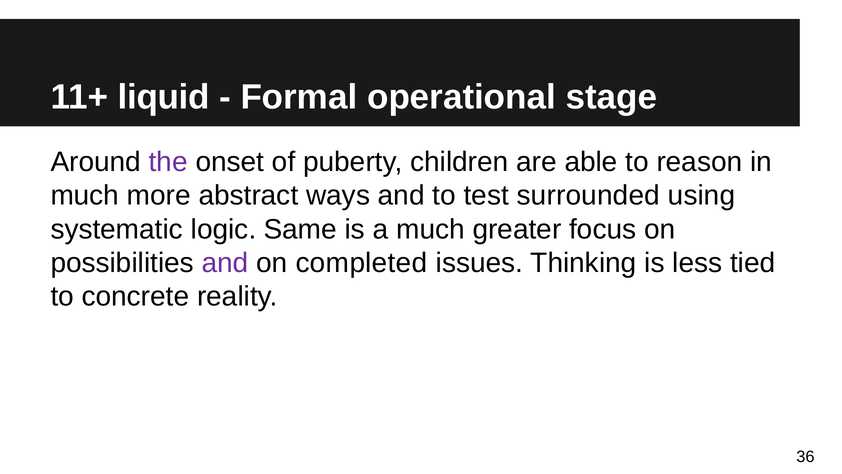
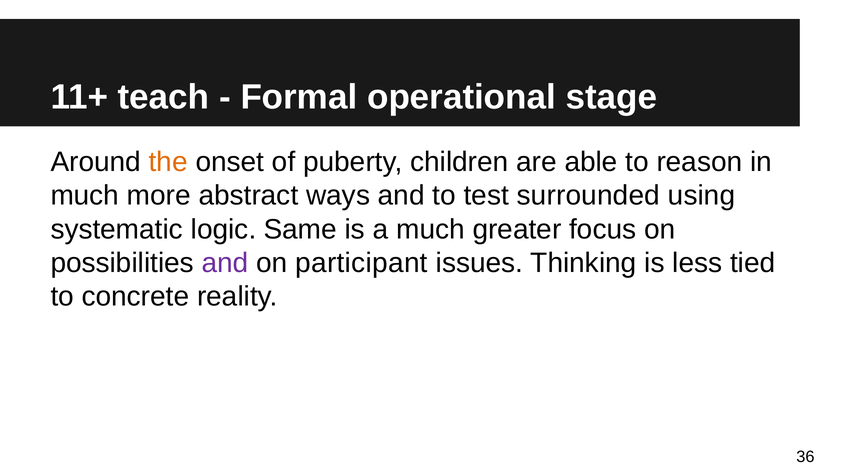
liquid: liquid -> teach
the colour: purple -> orange
completed: completed -> participant
